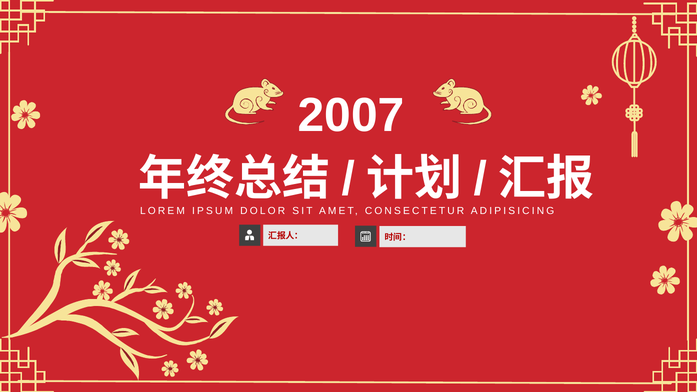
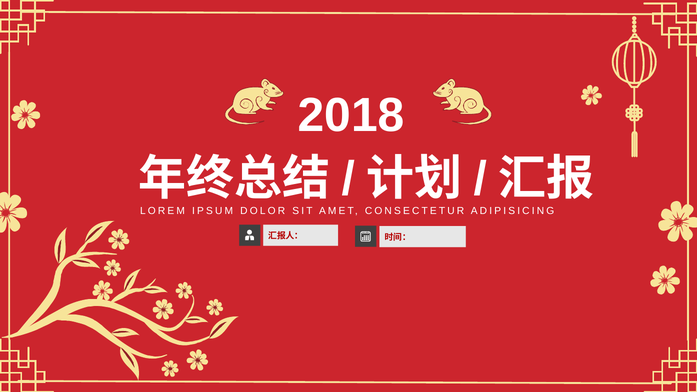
2007: 2007 -> 2018
